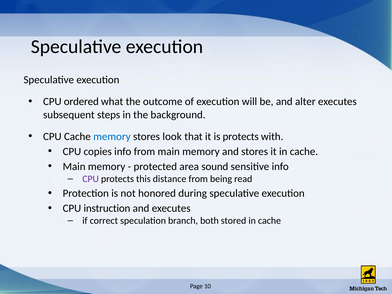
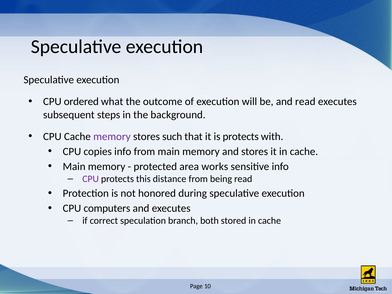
and alter: alter -> read
memory at (112, 136) colour: blue -> purple
look: look -> such
sound: sound -> works
instruction: instruction -> computers
